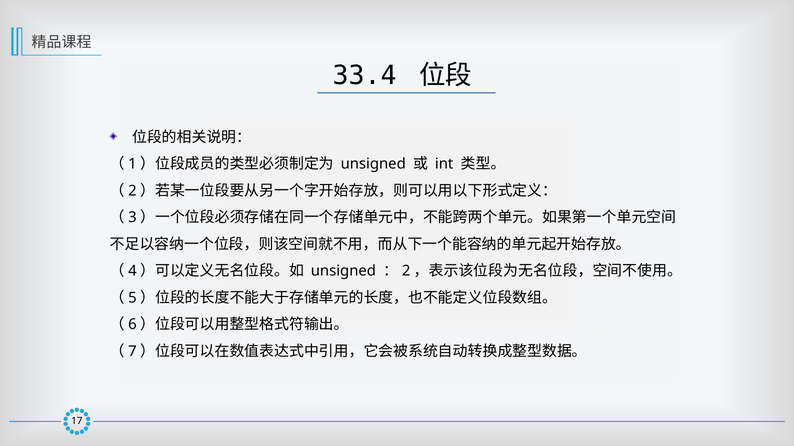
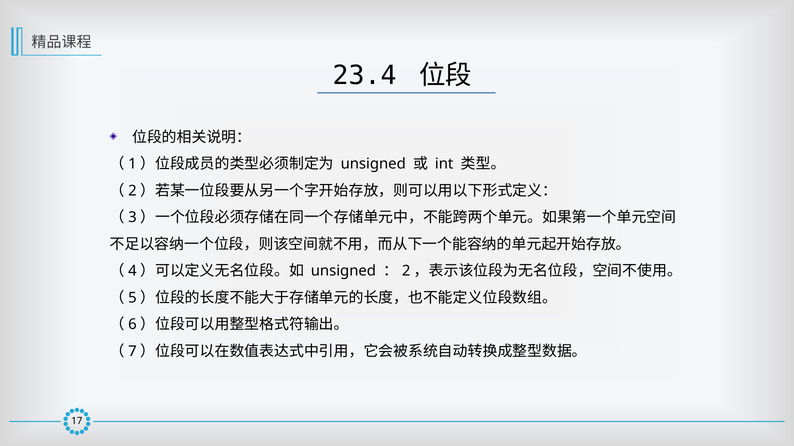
33.4: 33.4 -> 23.4
